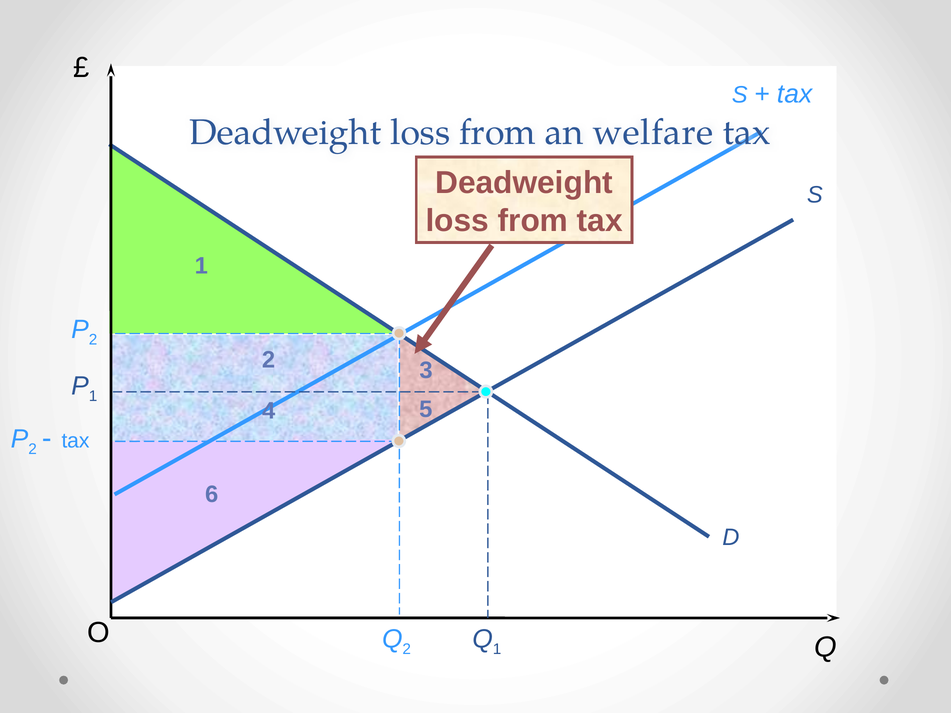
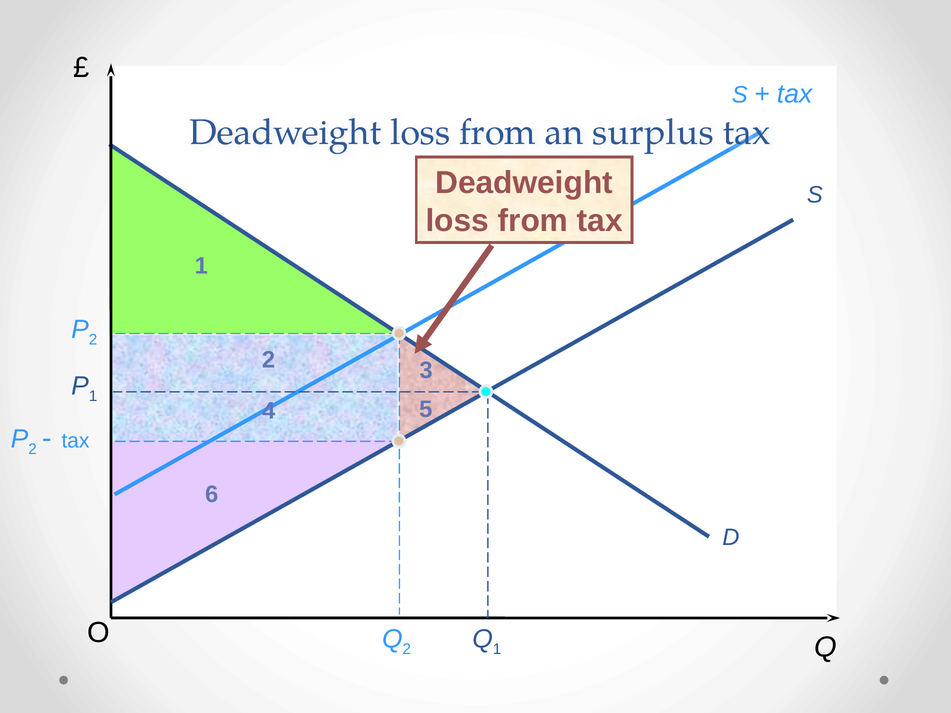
welfare: welfare -> surplus
